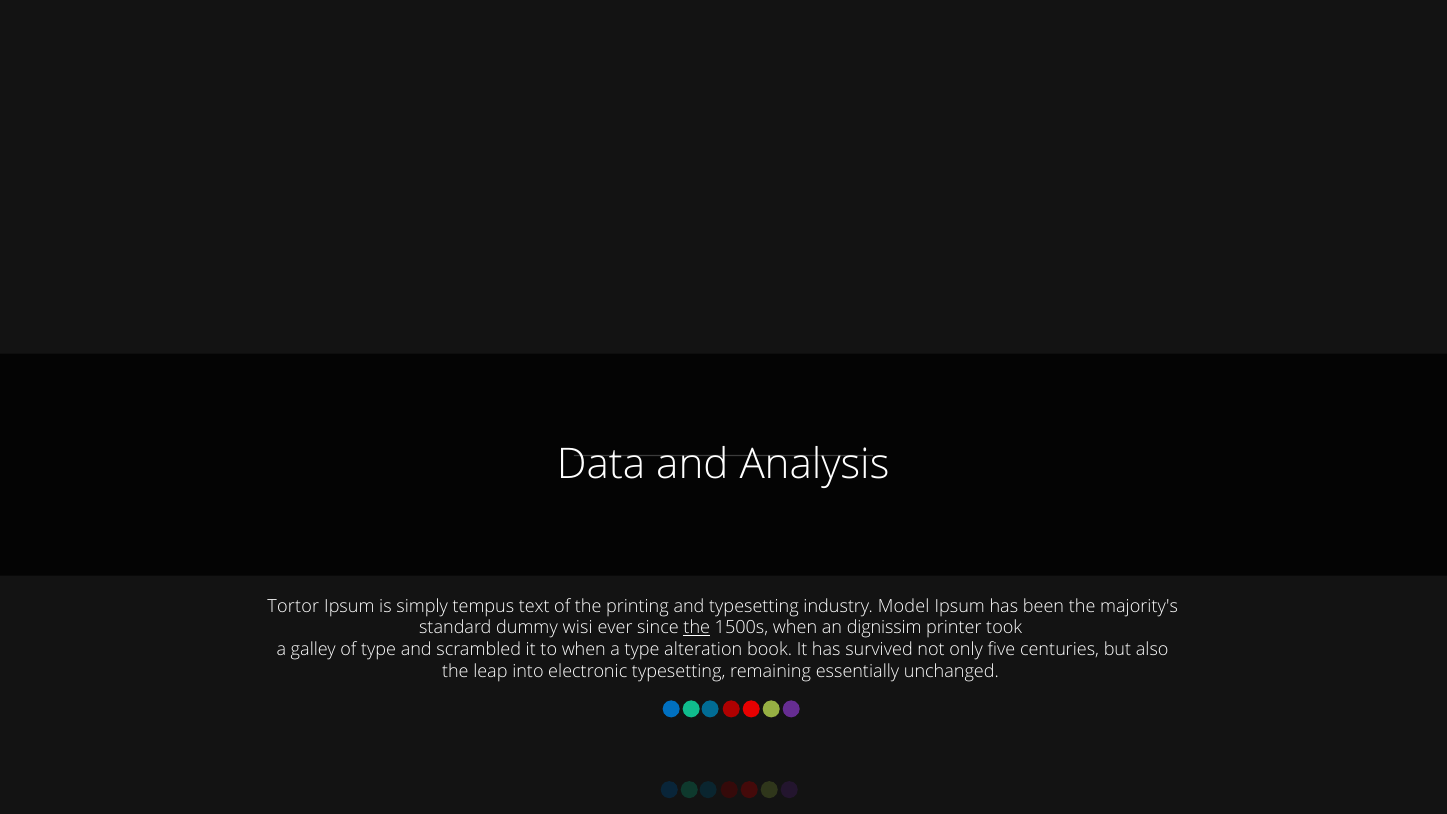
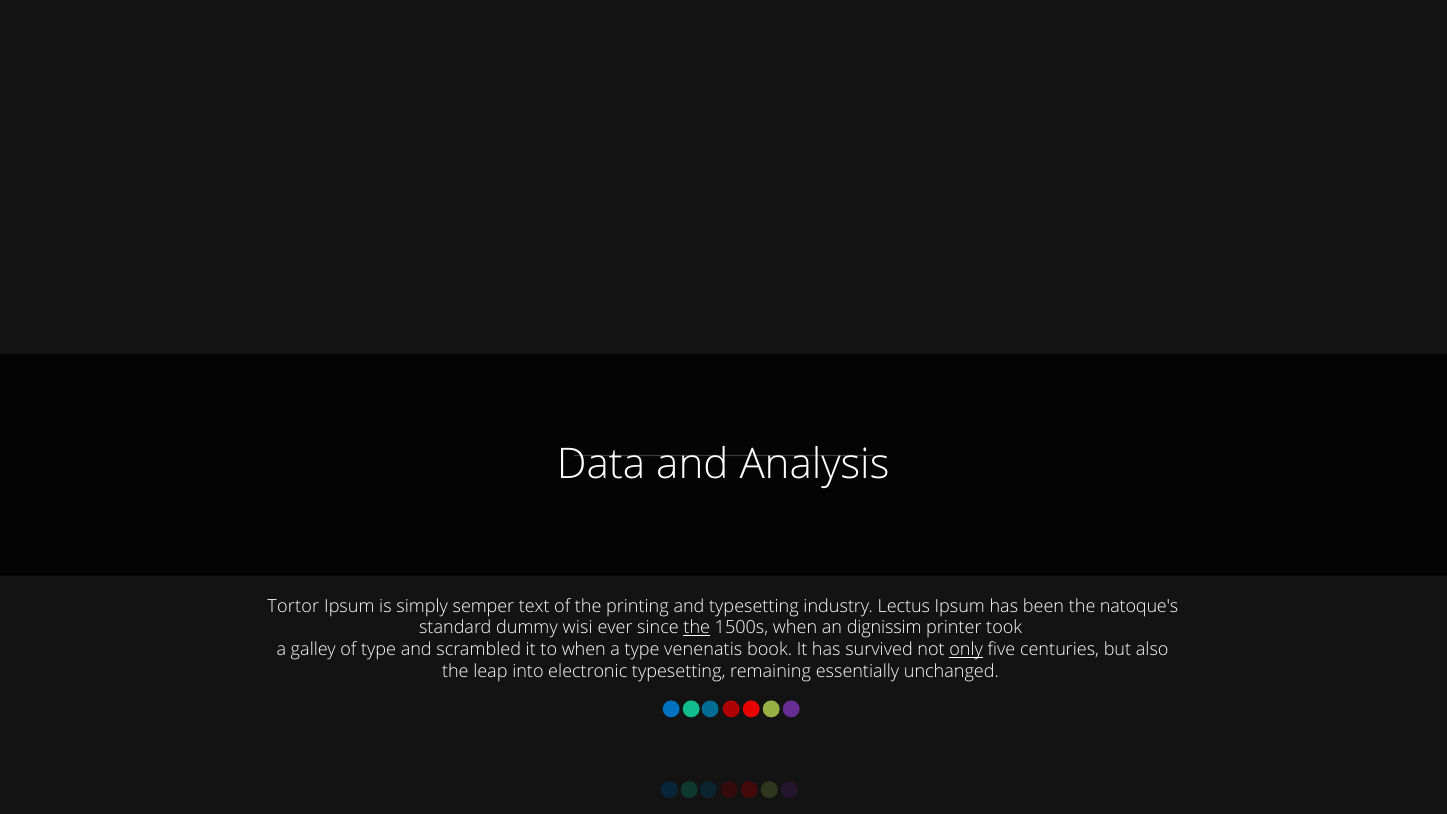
tempus: tempus -> semper
Model: Model -> Lectus
majority's: majority's -> natoque's
alteration: alteration -> venenatis
only underline: none -> present
